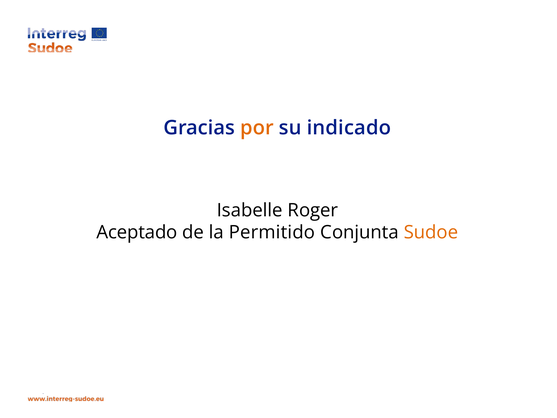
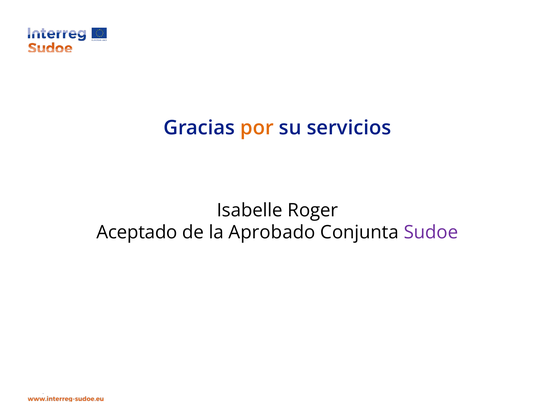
indicado: indicado -> servicios
Permitido: Permitido -> Aprobado
Sudoe colour: orange -> purple
